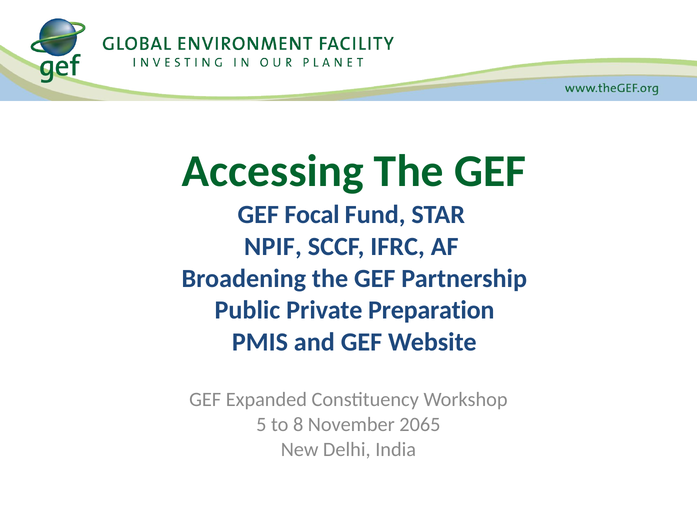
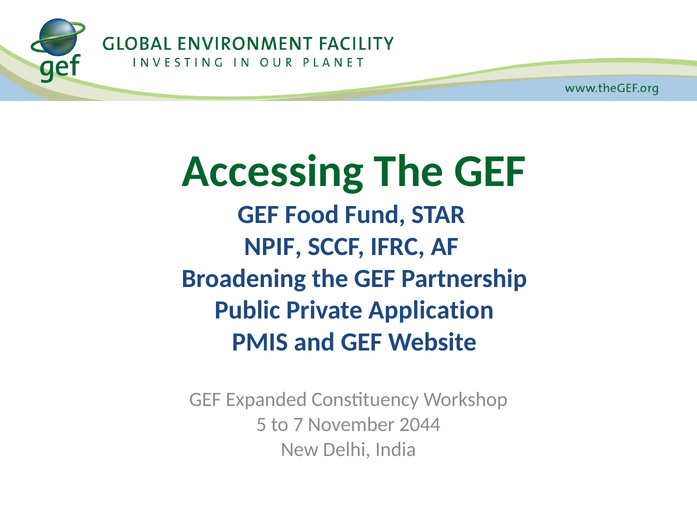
Focal: Focal -> Food
Preparation: Preparation -> Application
8: 8 -> 7
2065: 2065 -> 2044
